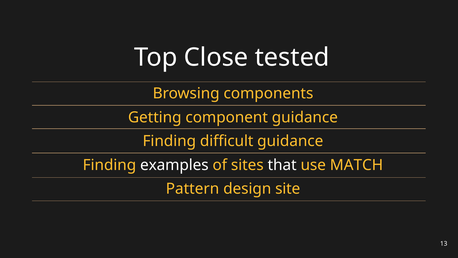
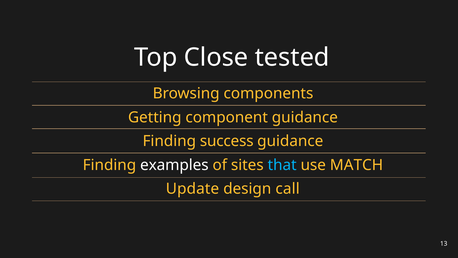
difficult: difficult -> success
that colour: white -> light blue
Pattern: Pattern -> Update
site: site -> call
